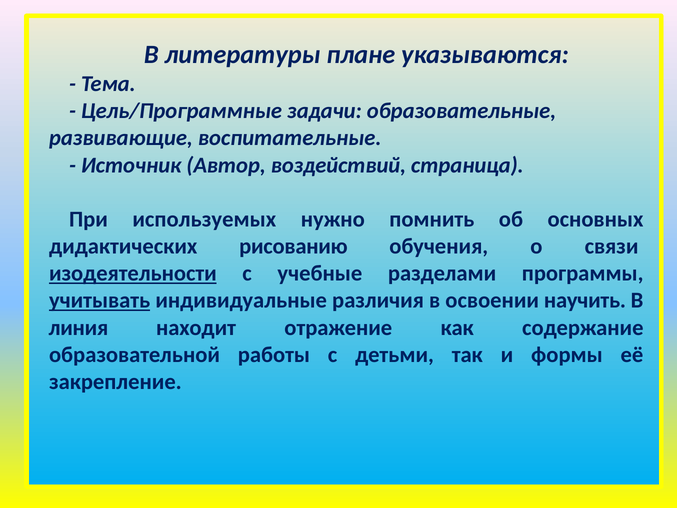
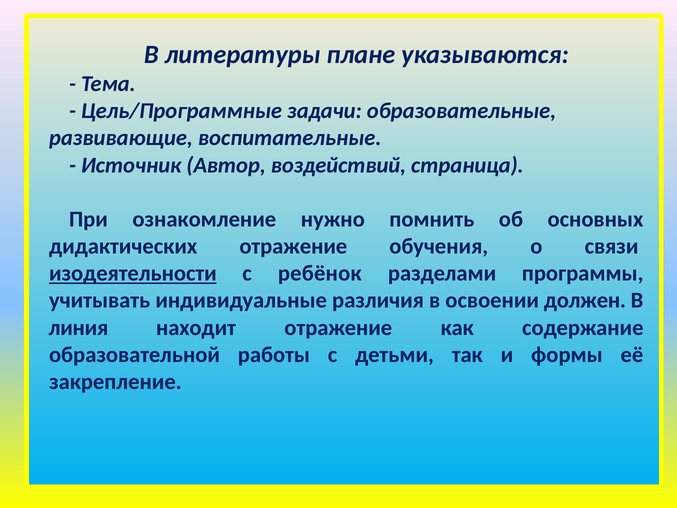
используемых: используемых -> ознакомление
дидактических рисованию: рисованию -> отражение
учебные: учебные -> ребёнок
учитывать underline: present -> none
научить: научить -> должен
